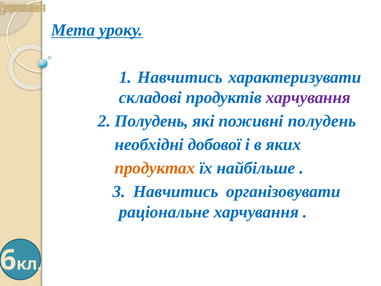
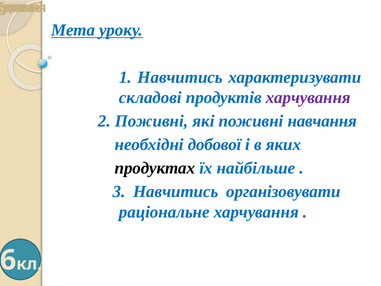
2 Полудень: Полудень -> Поживні
поживні полудень: полудень -> навчання
продуктах colour: orange -> black
